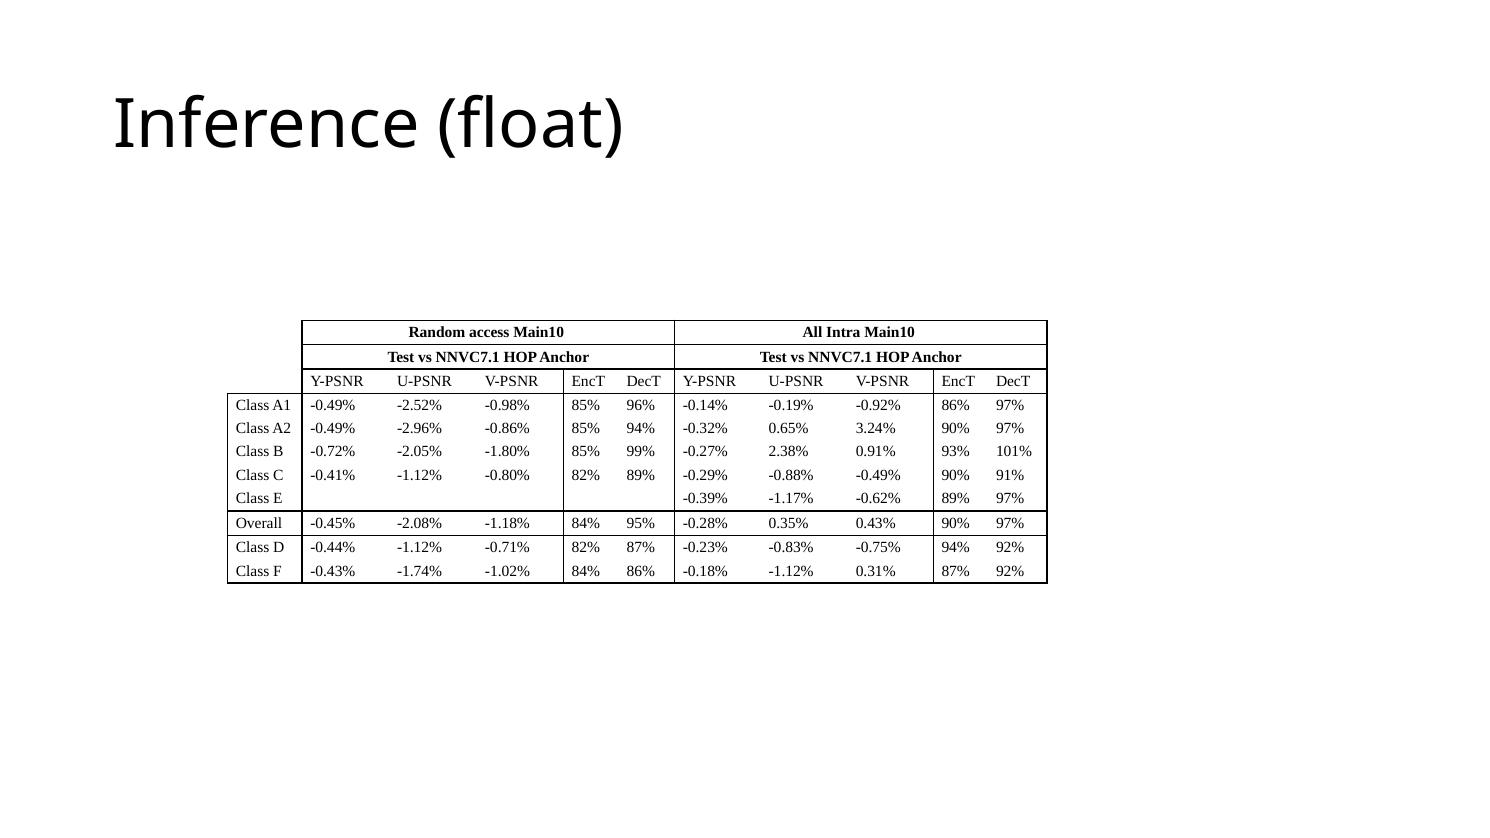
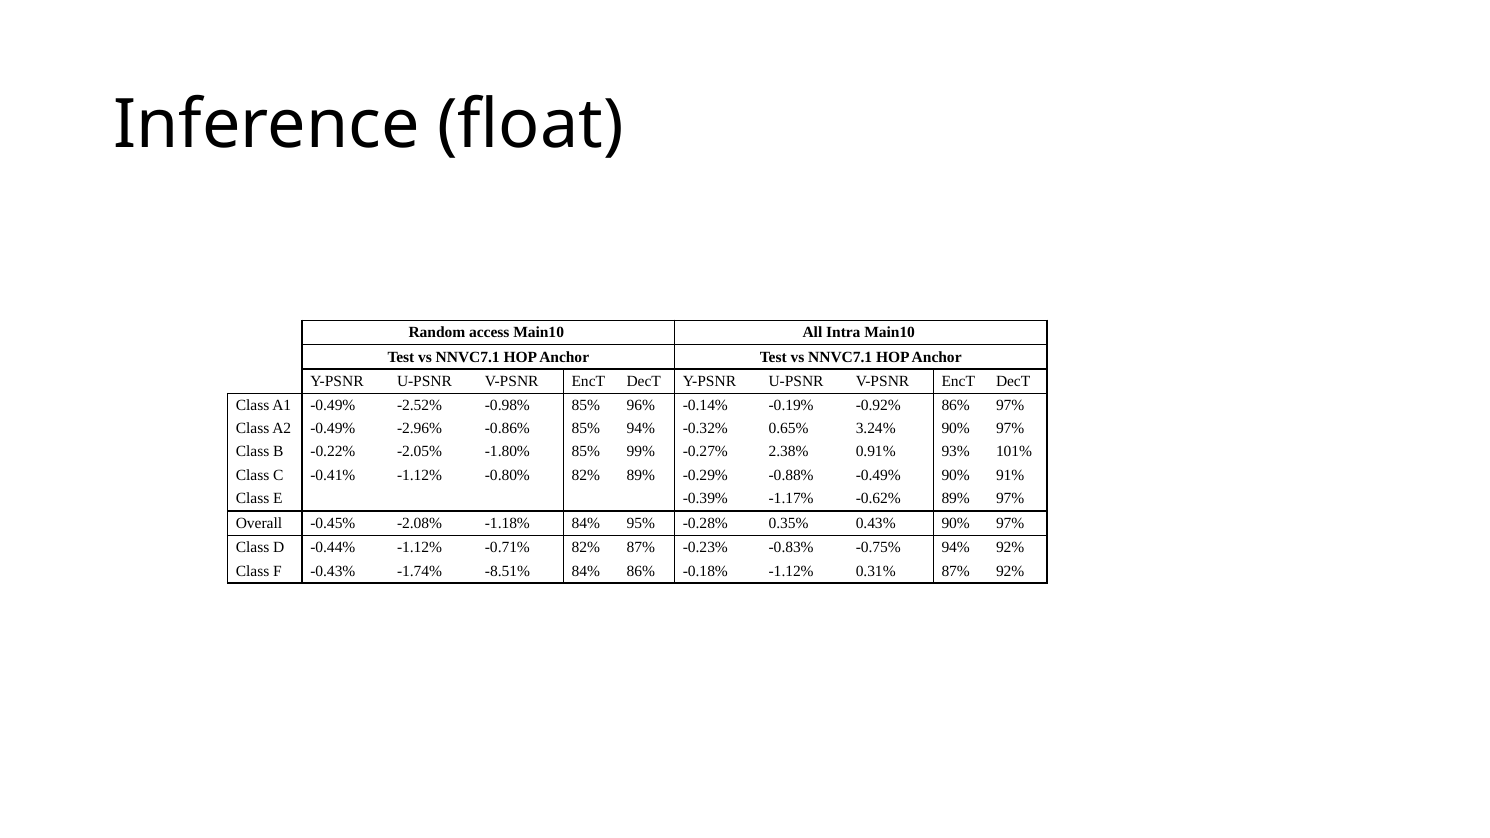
-0.72%: -0.72% -> -0.22%
-1.02%: -1.02% -> -8.51%
